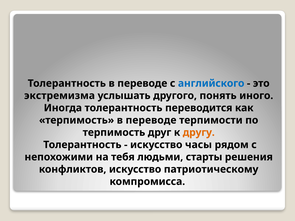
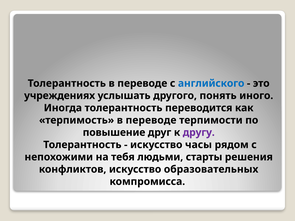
экстремизма: экстремизма -> учреждениях
терпимость at (114, 133): терпимость -> повышение
другу colour: orange -> purple
патриотическому: патриотическому -> образовательных
